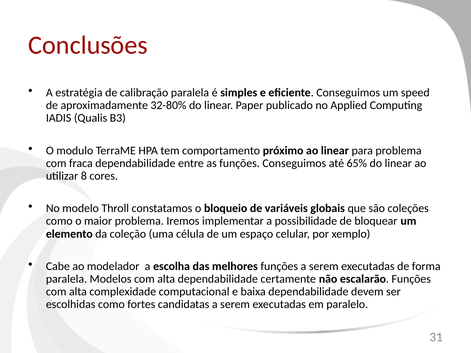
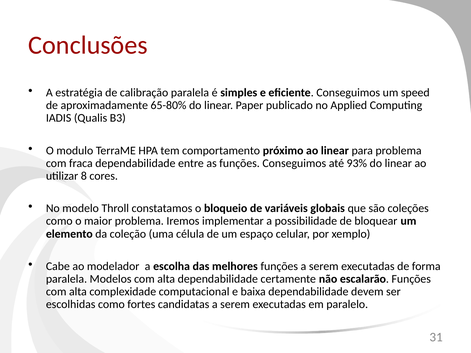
32-80%: 32-80% -> 65-80%
65%: 65% -> 93%
